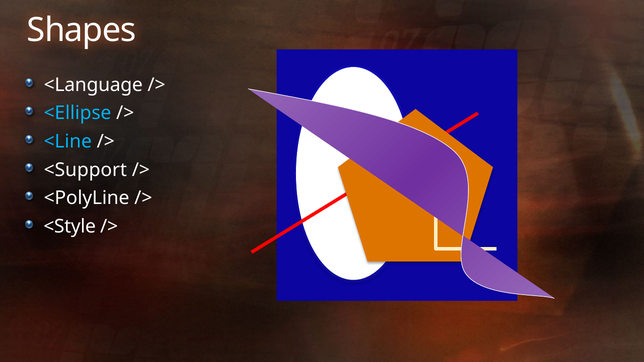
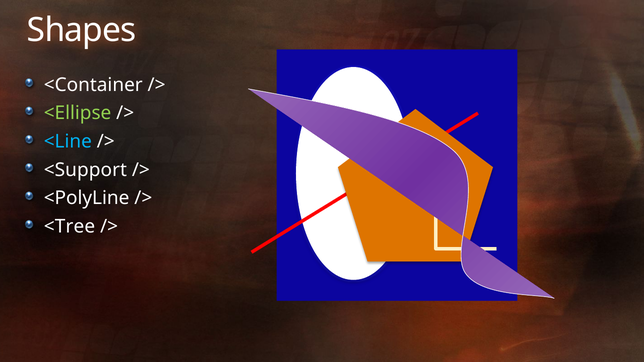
<Language: <Language -> <Container
<Ellipse colour: light blue -> light green
<Style: <Style -> <Tree
